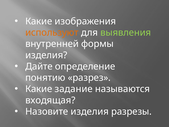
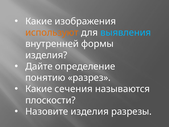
выявления colour: light green -> light blue
задание: задание -> сечения
входящая: входящая -> плоскости
